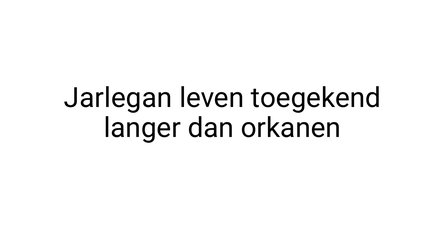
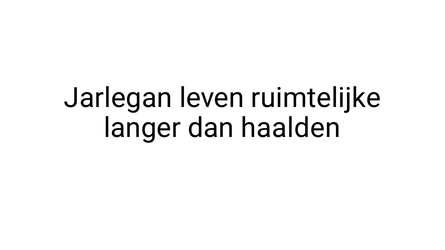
toegekend: toegekend -> ruimtelijke
orkanen: orkanen -> haalden
